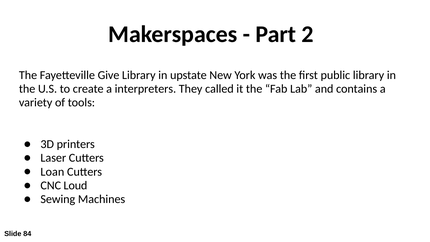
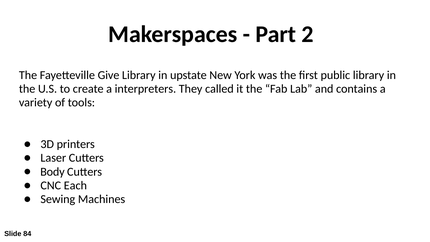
Loan: Loan -> Body
Loud: Loud -> Each
